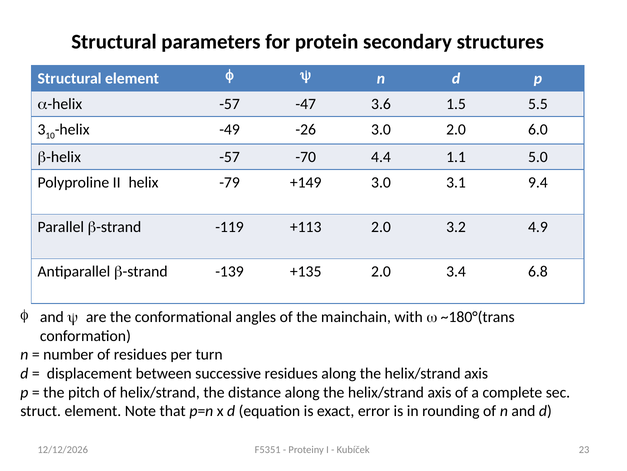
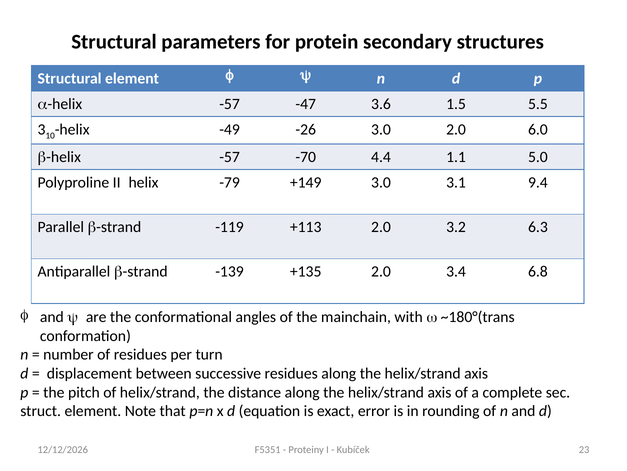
4.9: 4.9 -> 6.3
